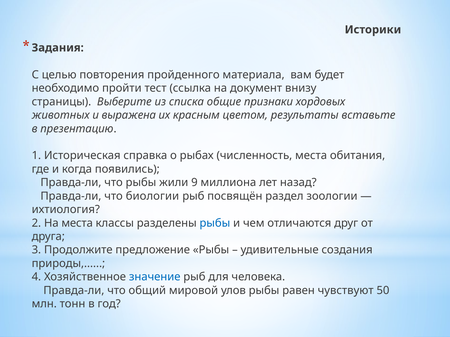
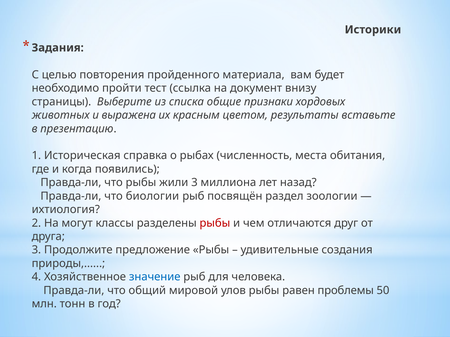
жили 9: 9 -> 3
На места: места -> могут
рыбы at (215, 223) colour: blue -> red
чувствуют: чувствуют -> проблемы
